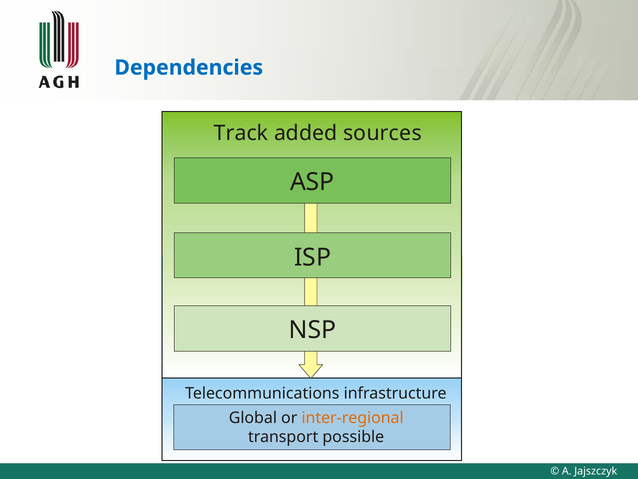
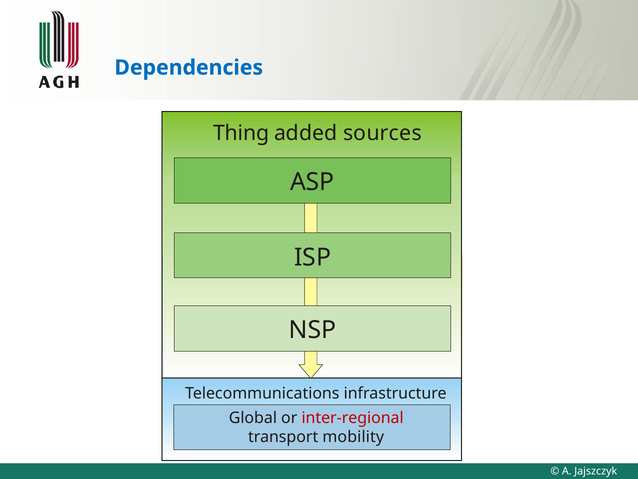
Track: Track -> Thing
inter-regional colour: orange -> red
possible: possible -> mobility
